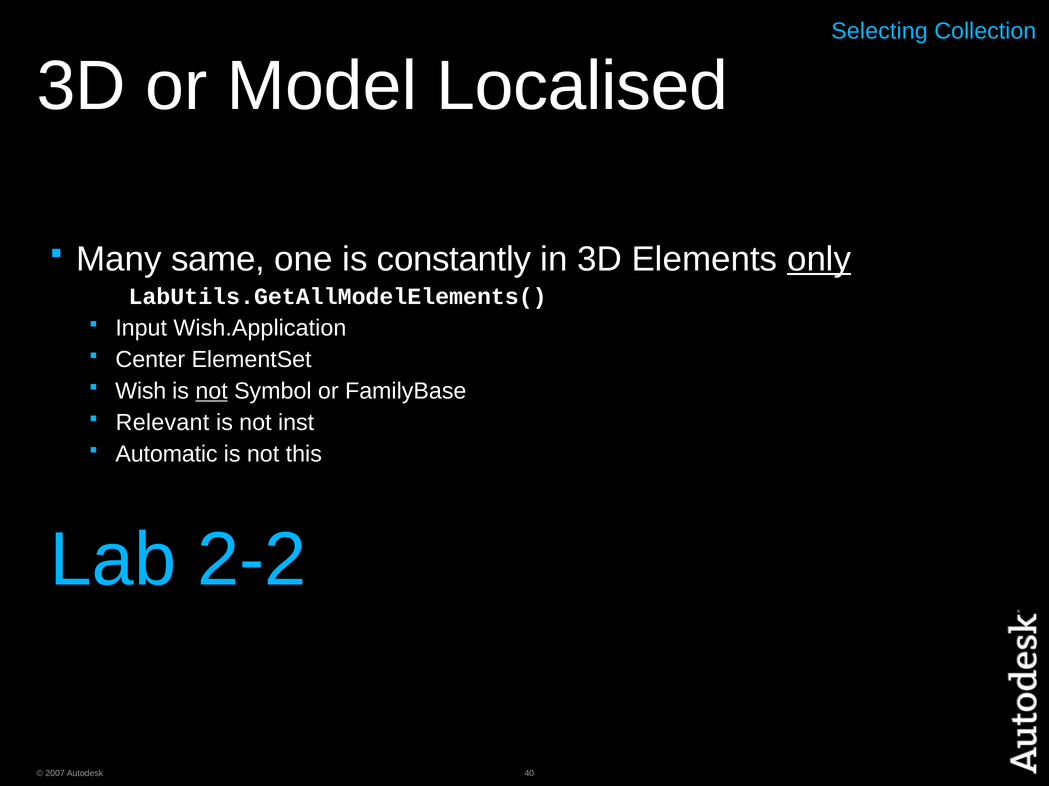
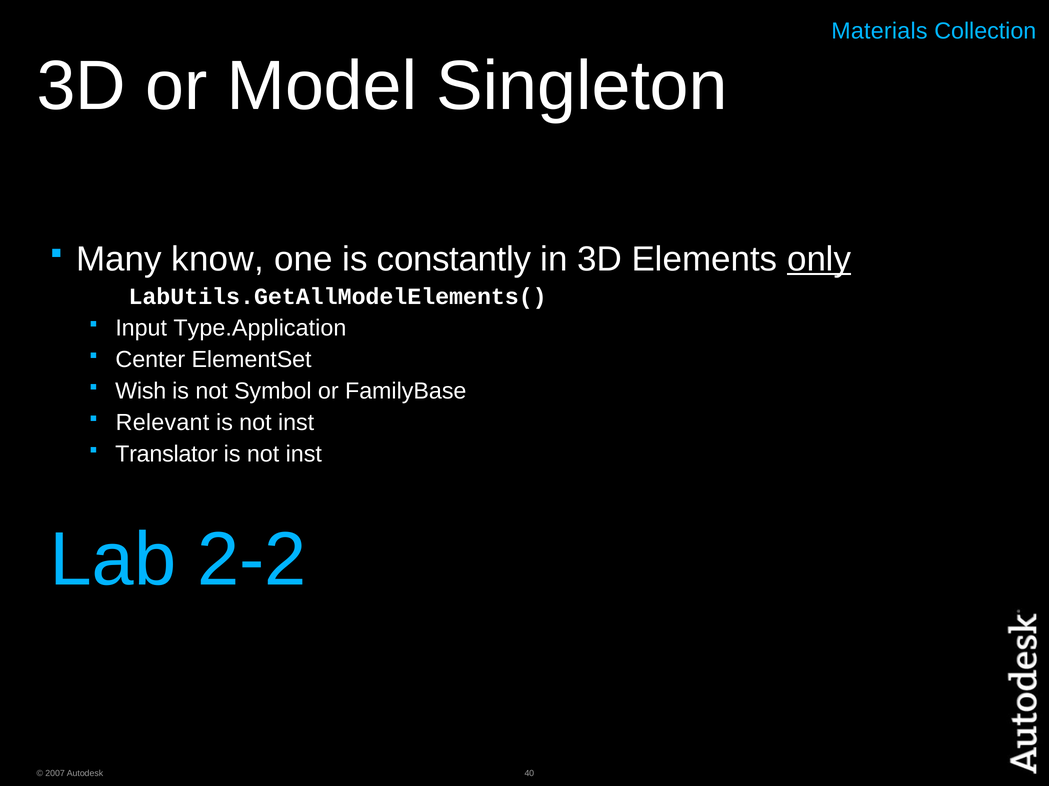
Selecting: Selecting -> Materials
Localised: Localised -> Singleton
same: same -> know
Wish.Application: Wish.Application -> Type.Application
not at (212, 391) underline: present -> none
Automatic: Automatic -> Translator
this at (304, 454): this -> inst
